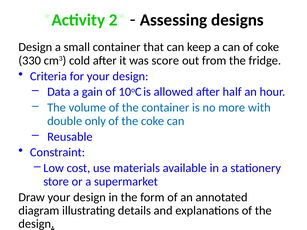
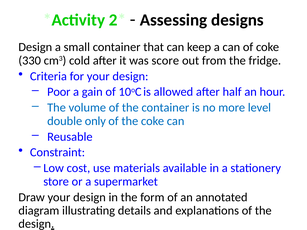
Data: Data -> Poor
with: with -> level
